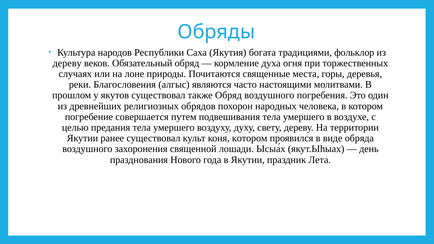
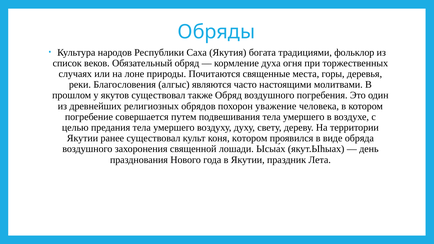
дереву at (67, 63): дереву -> список
народных: народных -> уважение
